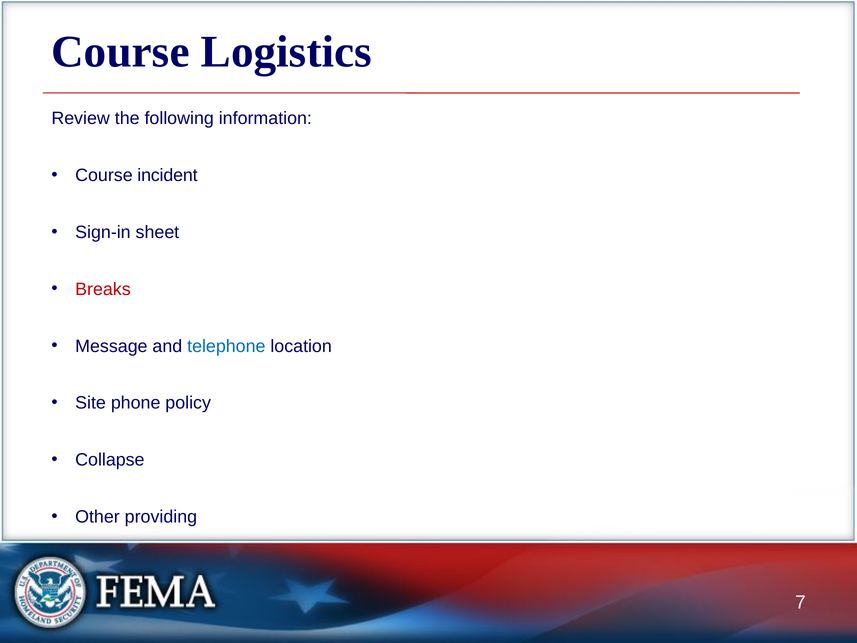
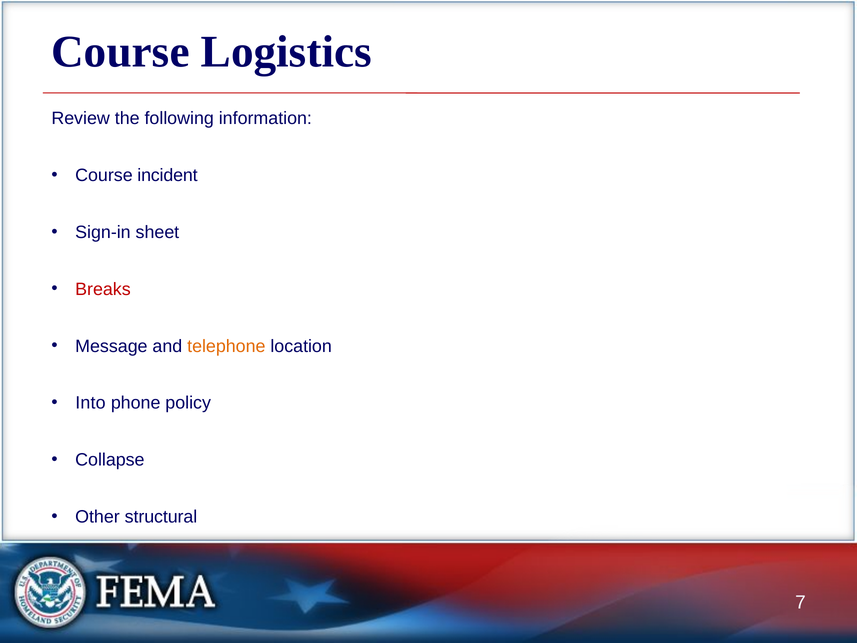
telephone colour: blue -> orange
Site: Site -> Into
providing: providing -> structural
